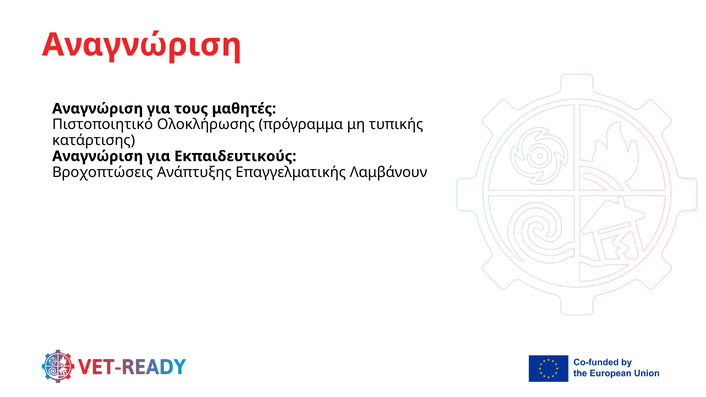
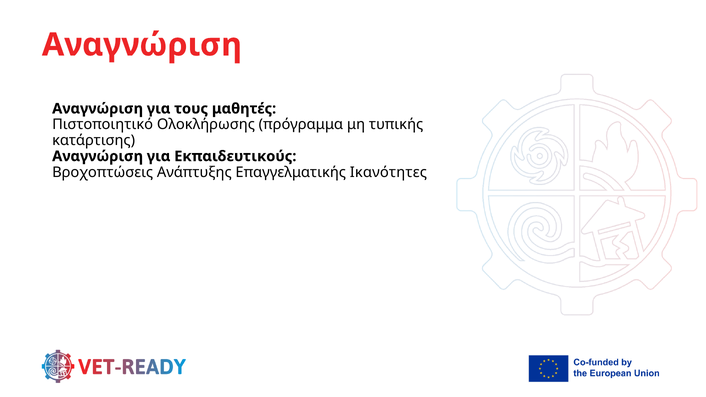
Λαμβάνουν: Λαμβάνουν -> Ικανότητες
